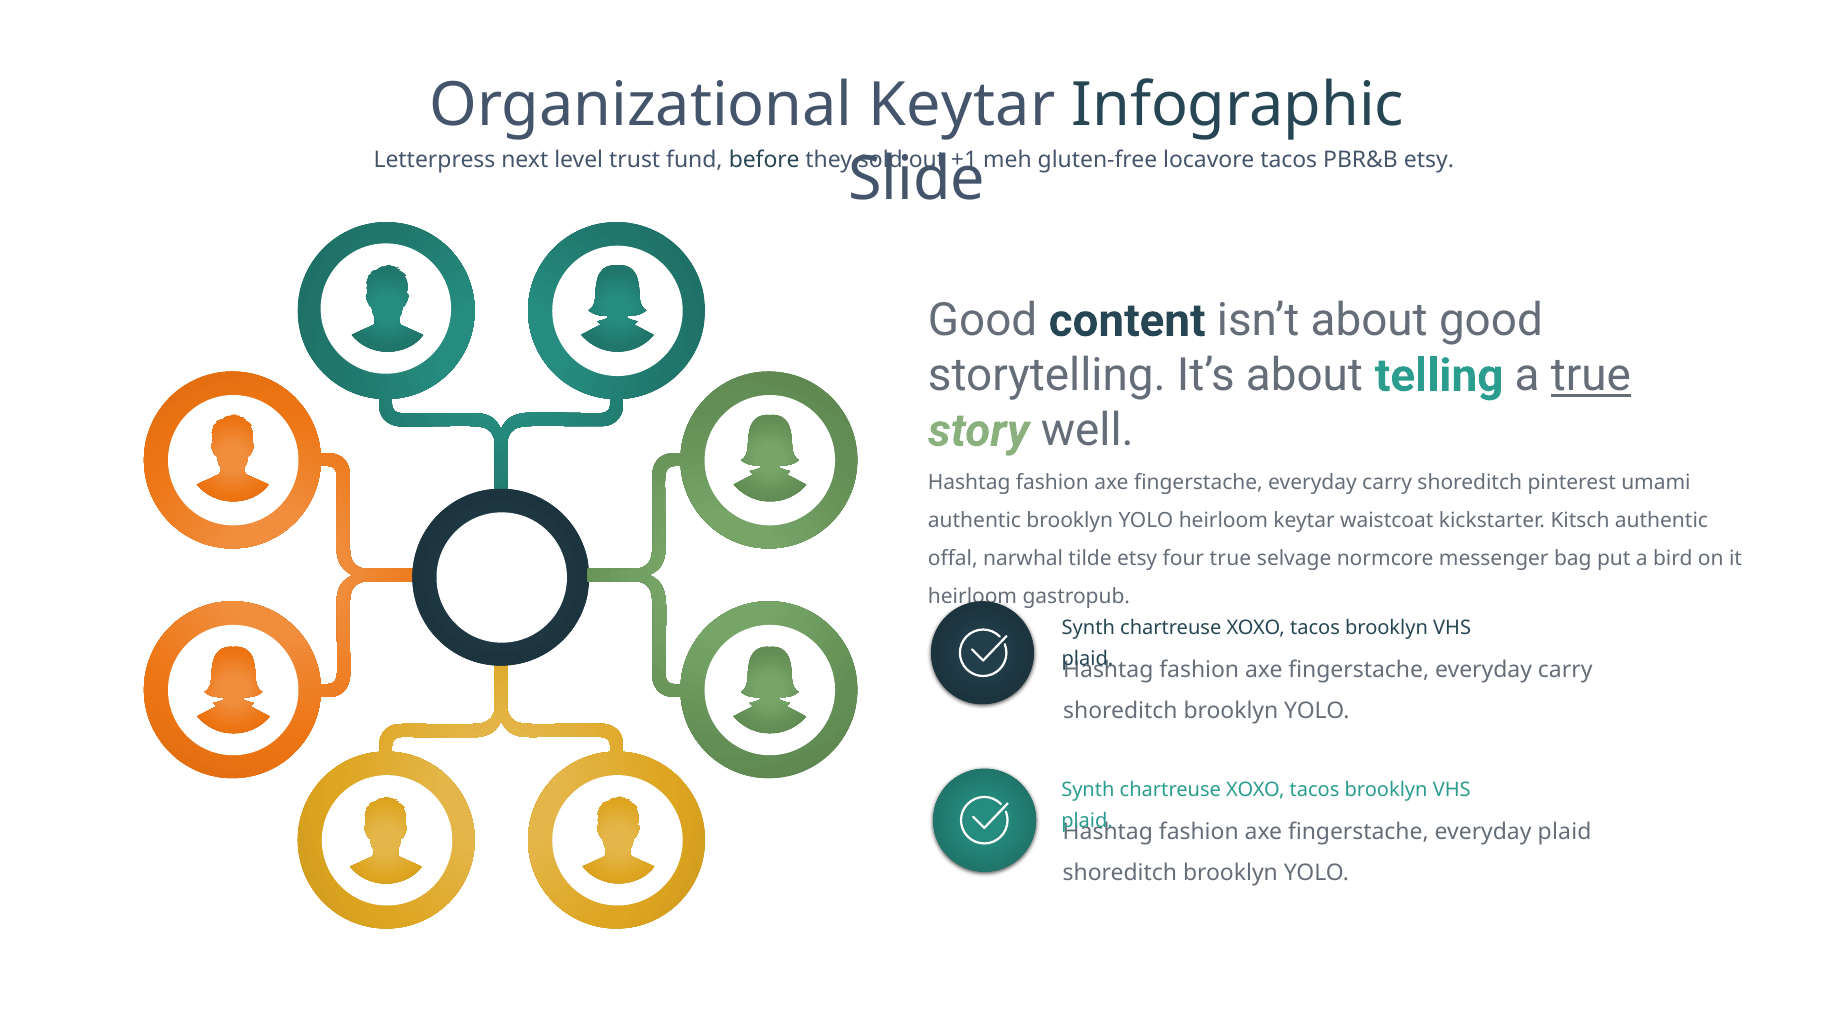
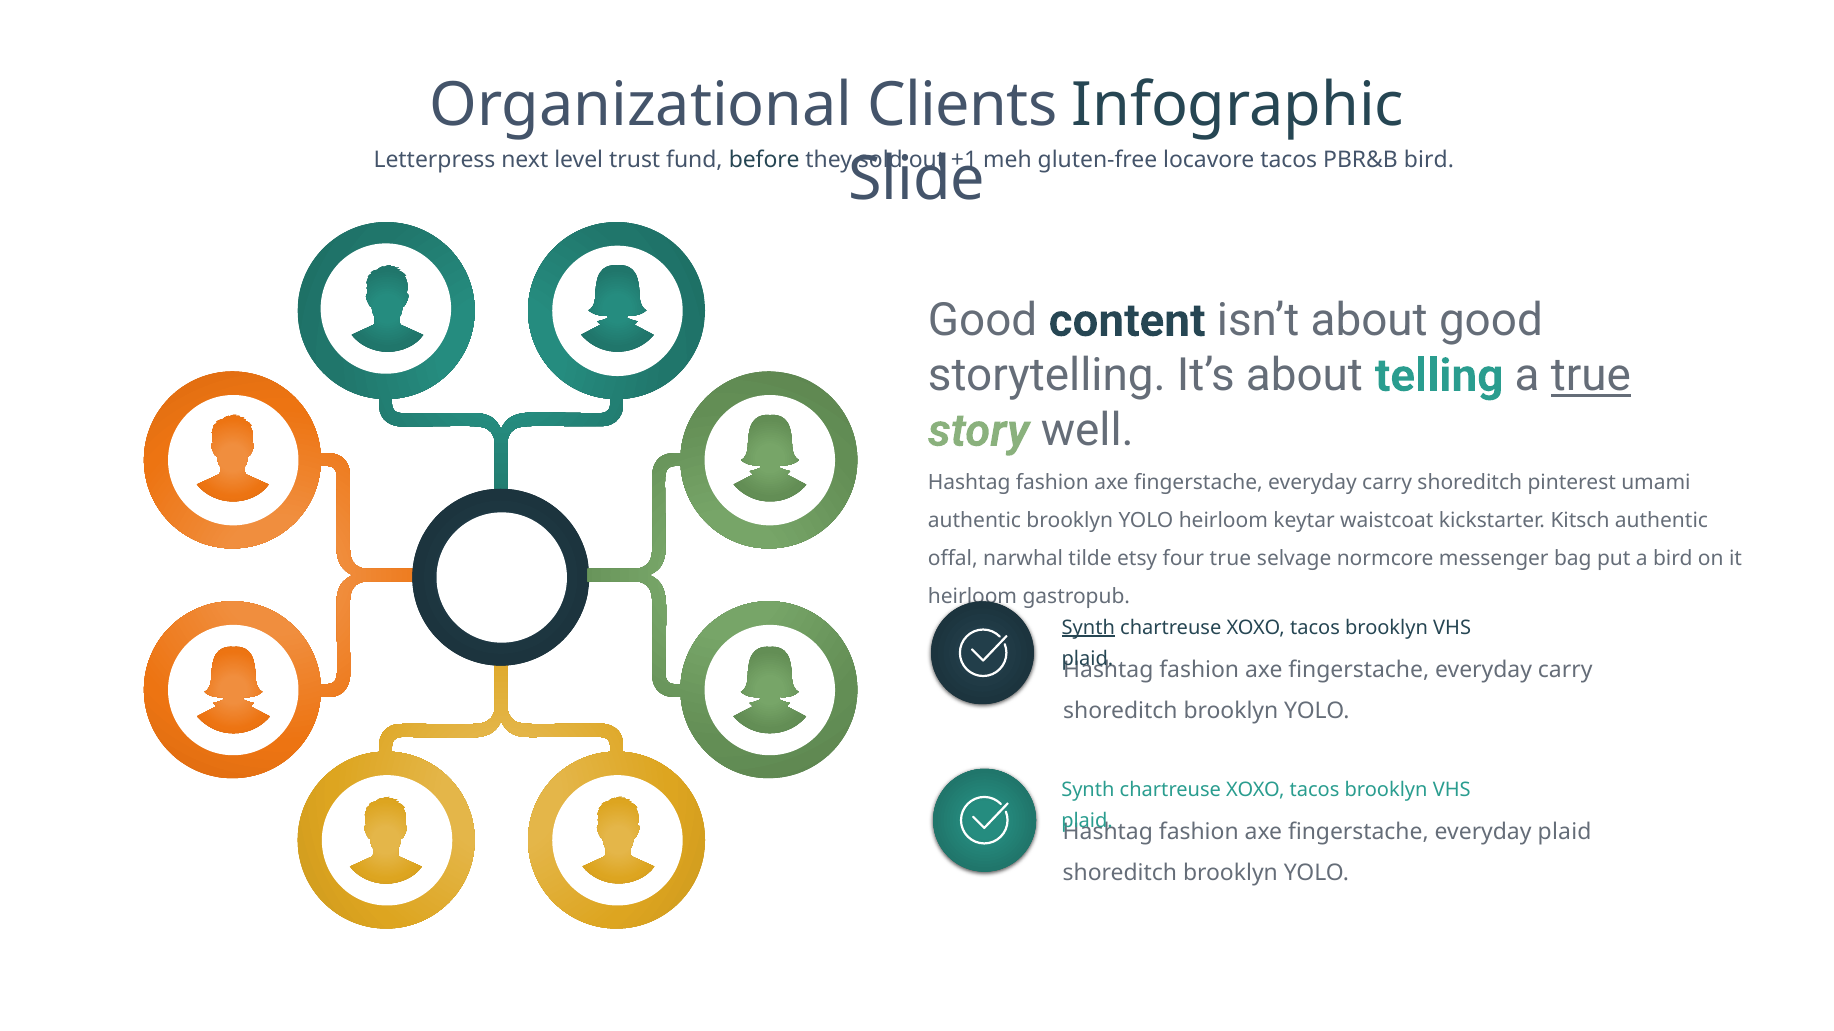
Keytar at (962, 106): Keytar -> Clients
PBR&B etsy: etsy -> bird
Synth at (1088, 628) underline: none -> present
